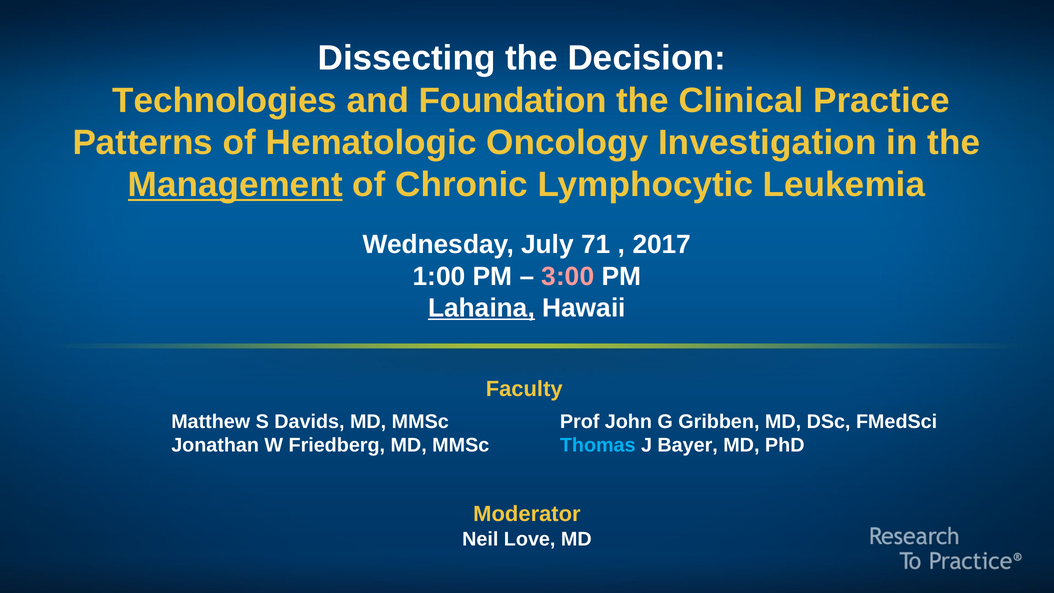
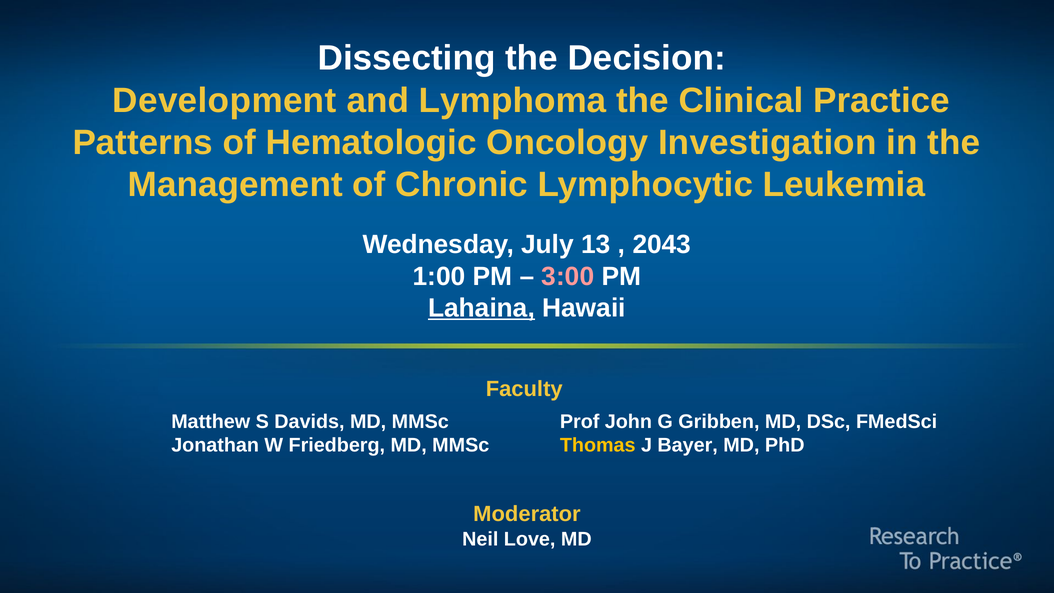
Technologies: Technologies -> Development
Foundation: Foundation -> Lymphoma
Management underline: present -> none
71: 71 -> 13
2017: 2017 -> 2043
Thomas colour: light blue -> yellow
